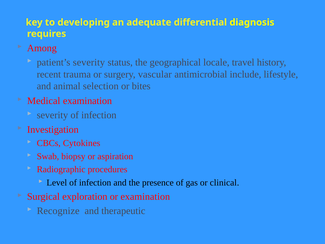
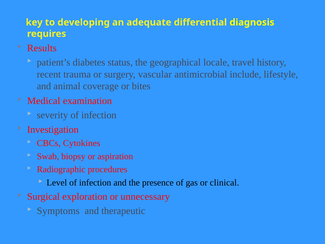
Among: Among -> Results
patient’s severity: severity -> diabetes
selection: selection -> coverage
or examination: examination -> unnecessary
Recognize: Recognize -> Symptoms
